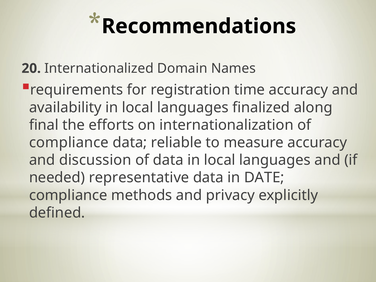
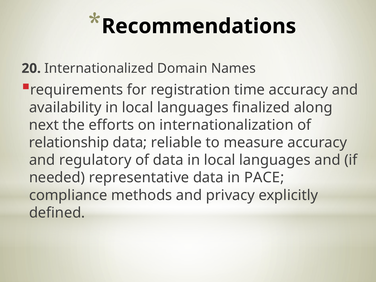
final: final -> next
compliance at (69, 143): compliance -> relationship
discussion: discussion -> regulatory
DATE: DATE -> PACE
